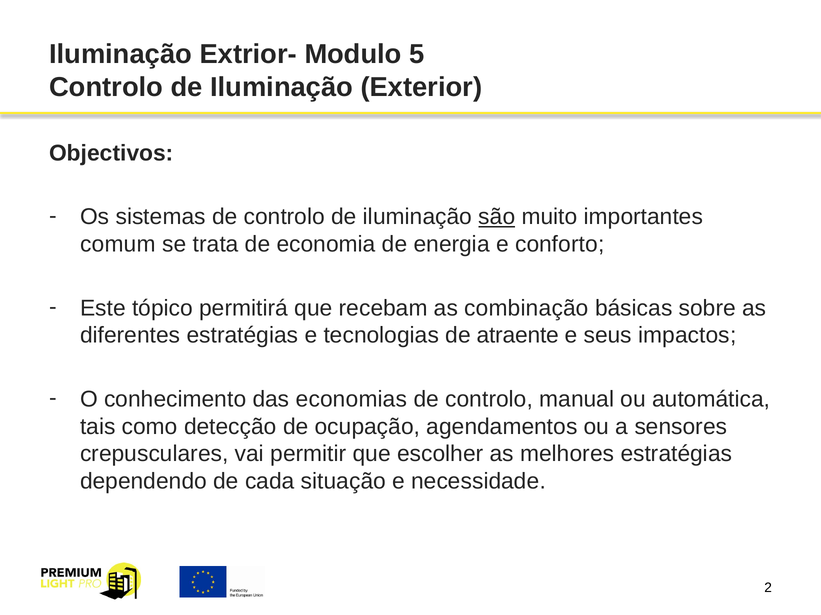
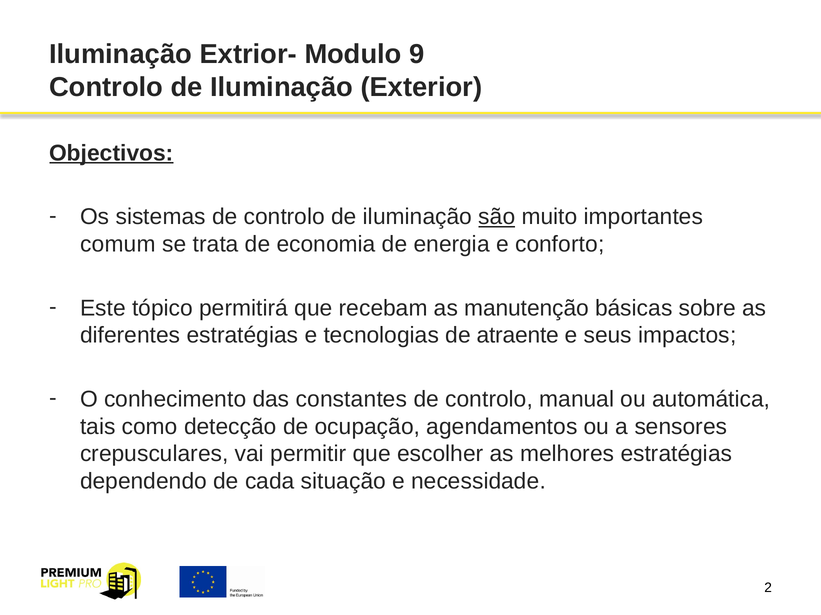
5: 5 -> 9
Objectivos underline: none -> present
combinação: combinação -> manutenção
economias: economias -> constantes
